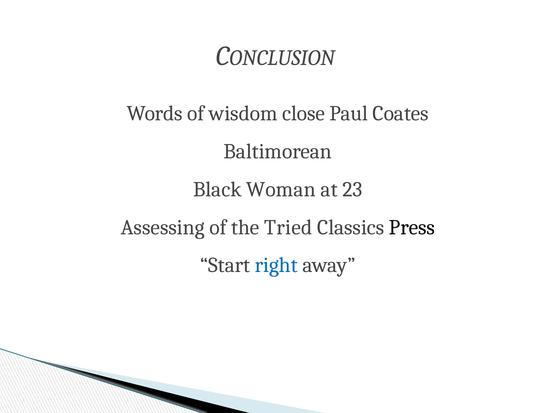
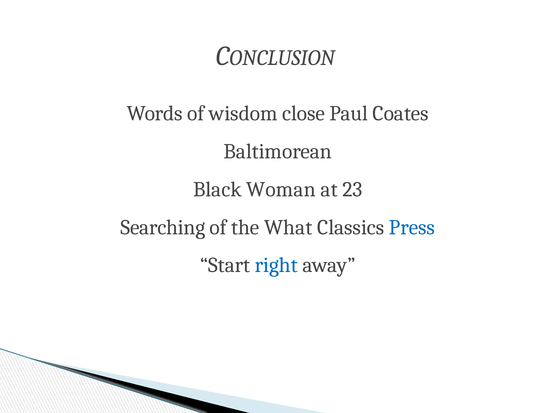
Assessing: Assessing -> Searching
Tried: Tried -> What
Press colour: black -> blue
